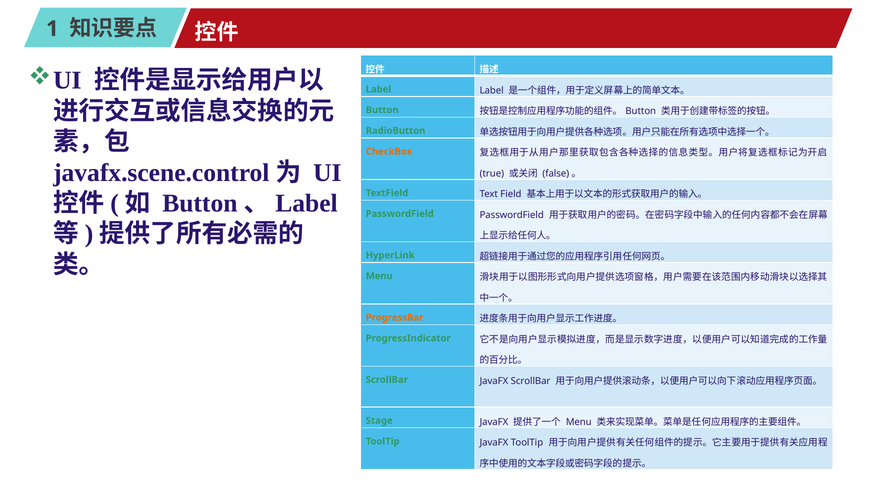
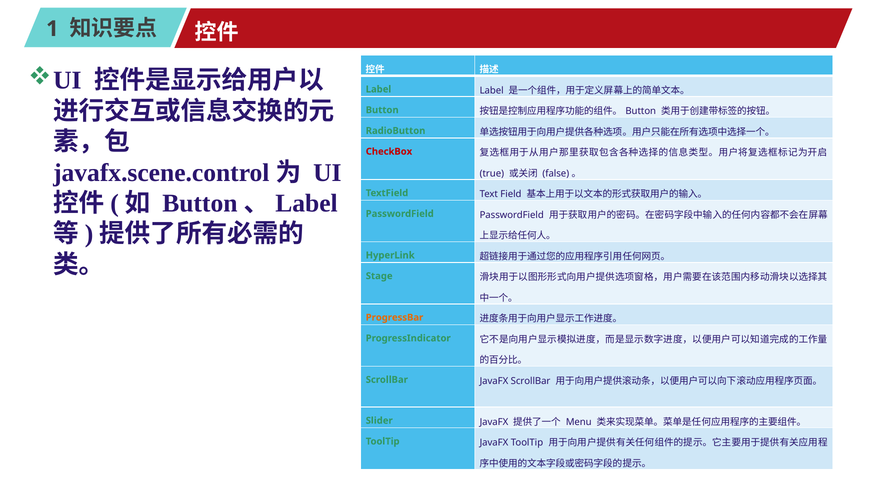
CheckBox colour: orange -> red
Menu at (379, 276): Menu -> Stage
Stage: Stage -> Slider
